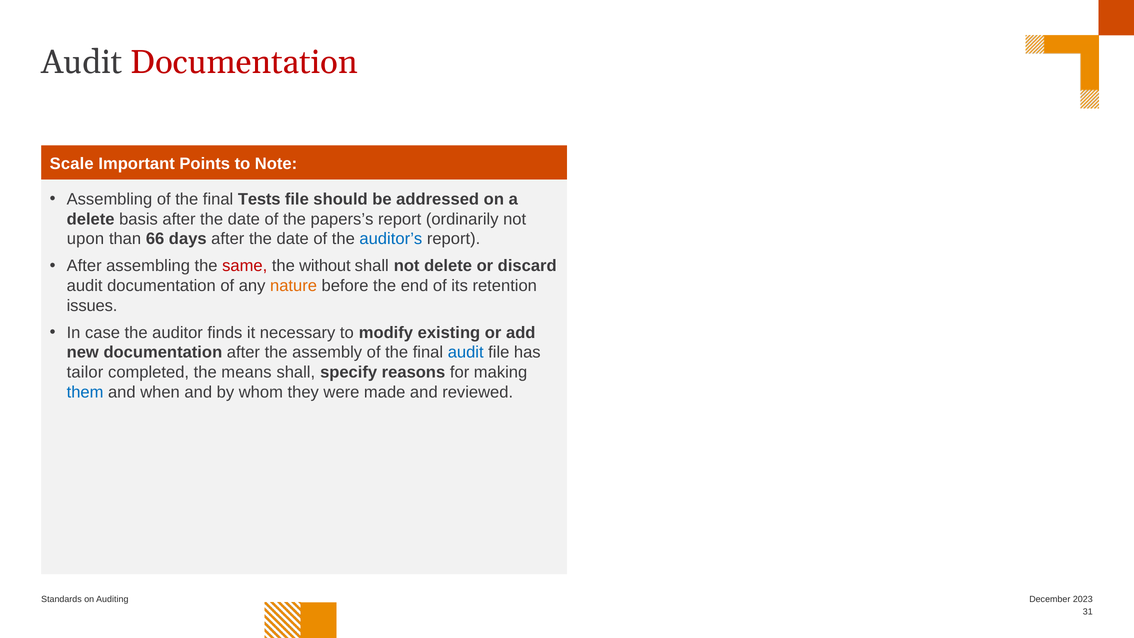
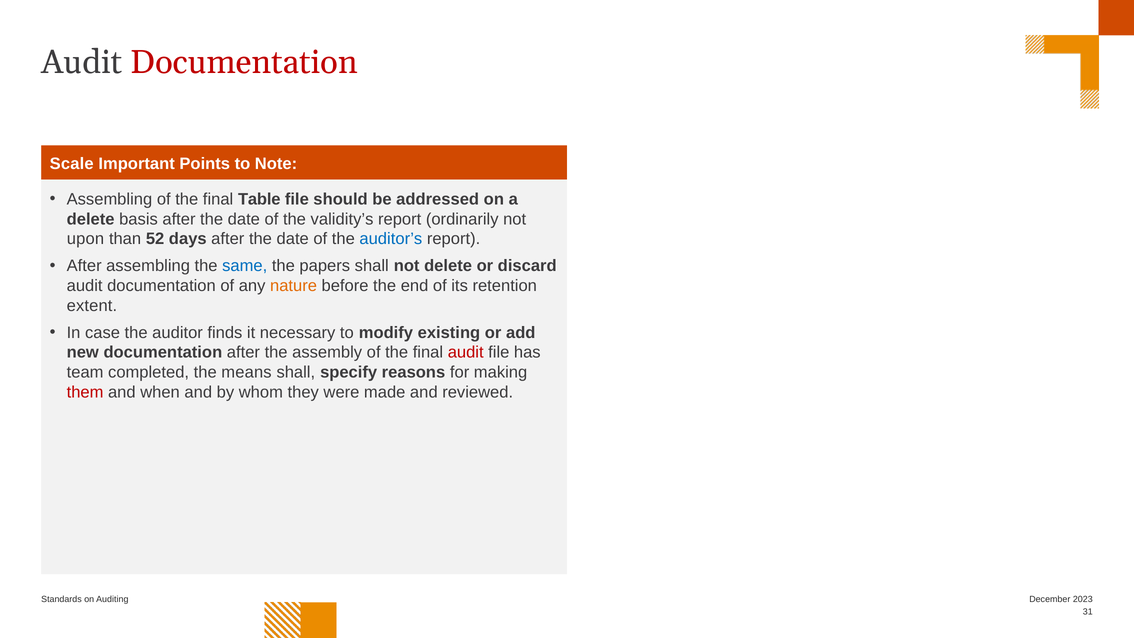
Tests: Tests -> Table
papers’s: papers’s -> validity’s
66: 66 -> 52
same colour: red -> blue
without: without -> papers
issues: issues -> extent
audit at (466, 352) colour: blue -> red
tailor: tailor -> team
them colour: blue -> red
